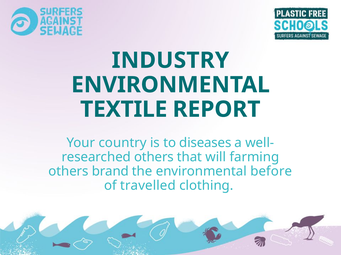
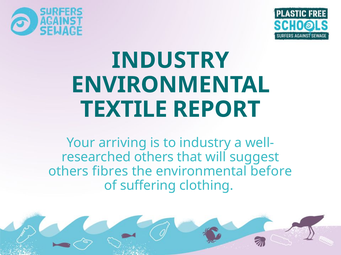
country: country -> arriving
to diseases: diseases -> industry
farming: farming -> suggest
brand: brand -> fibres
travelled: travelled -> suffering
